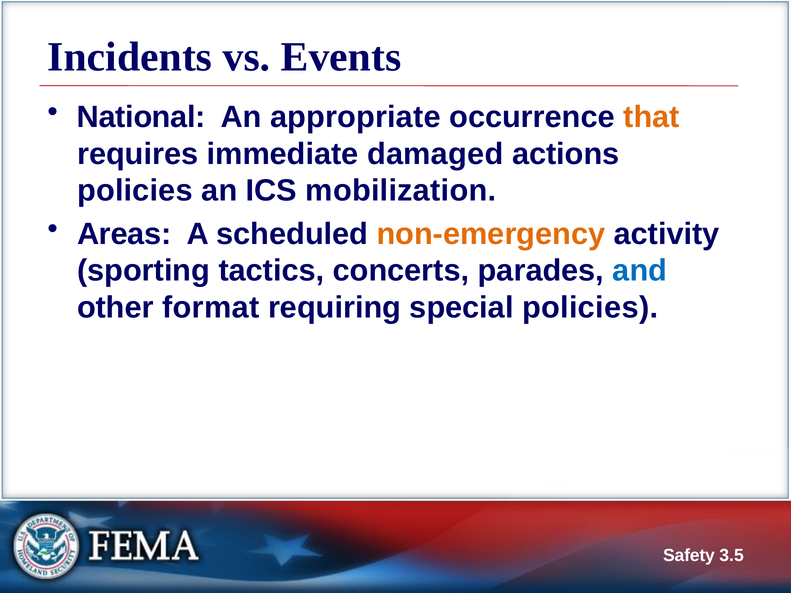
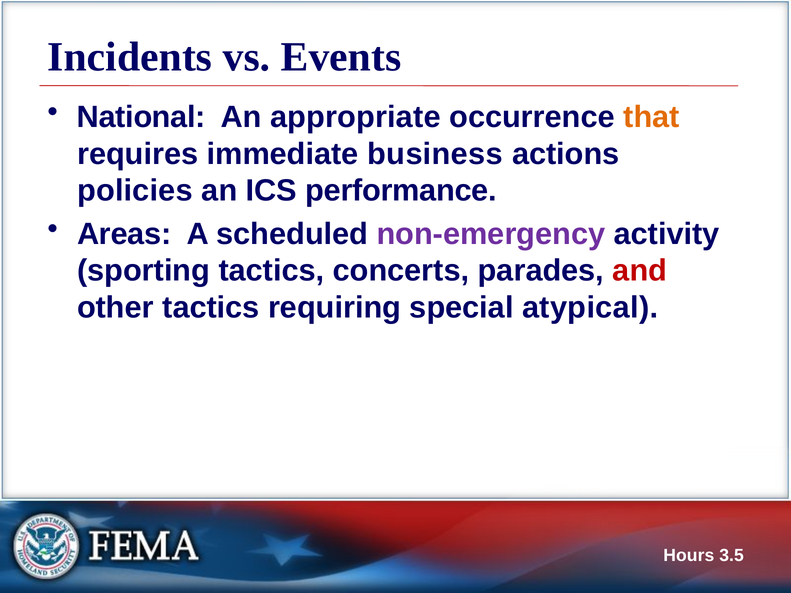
damaged: damaged -> business
mobilization: mobilization -> performance
non-emergency colour: orange -> purple
and colour: blue -> red
other format: format -> tactics
special policies: policies -> atypical
Safety: Safety -> Hours
